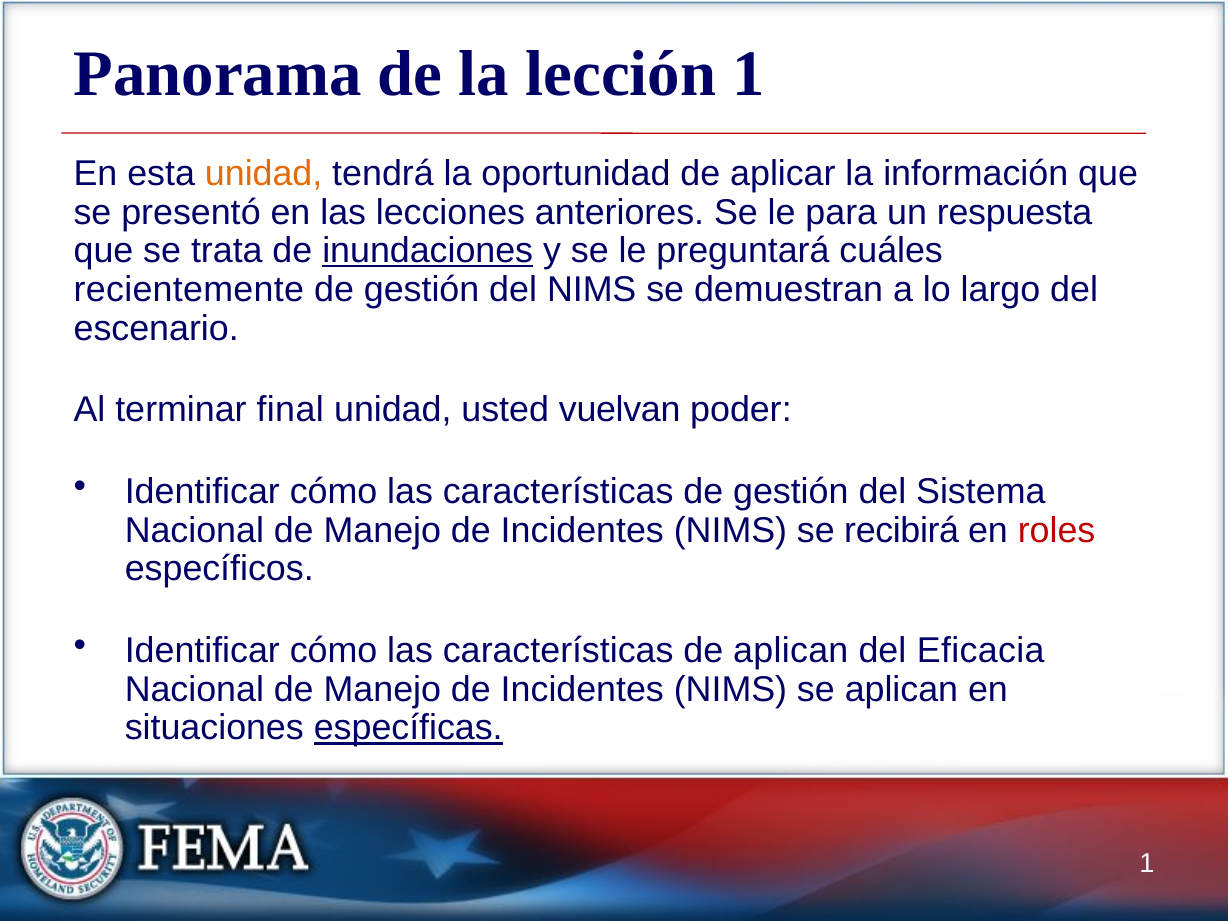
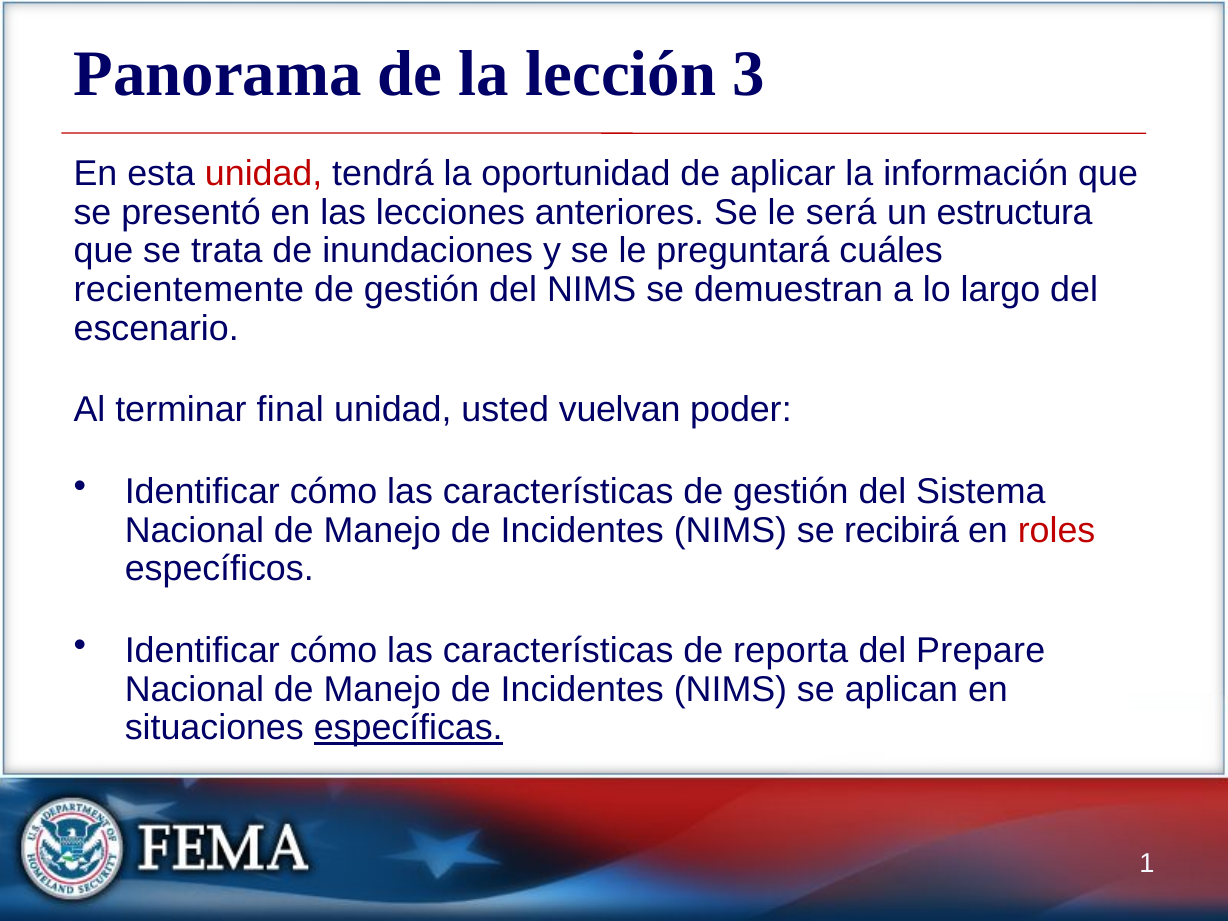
lección 1: 1 -> 3
unidad at (264, 174) colour: orange -> red
para: para -> será
respuesta: respuesta -> estructura
inundaciones underline: present -> none
de aplican: aplican -> reporta
Eficacia: Eficacia -> Prepare
